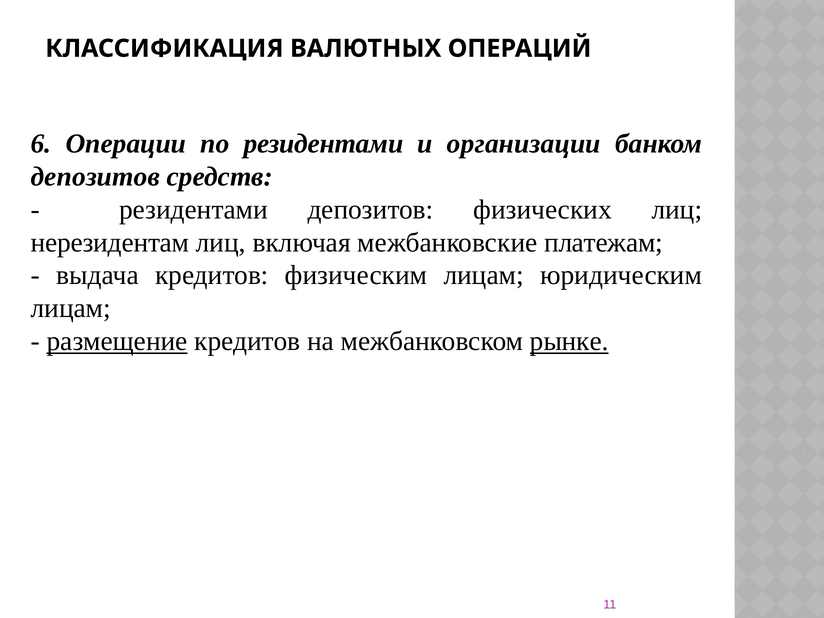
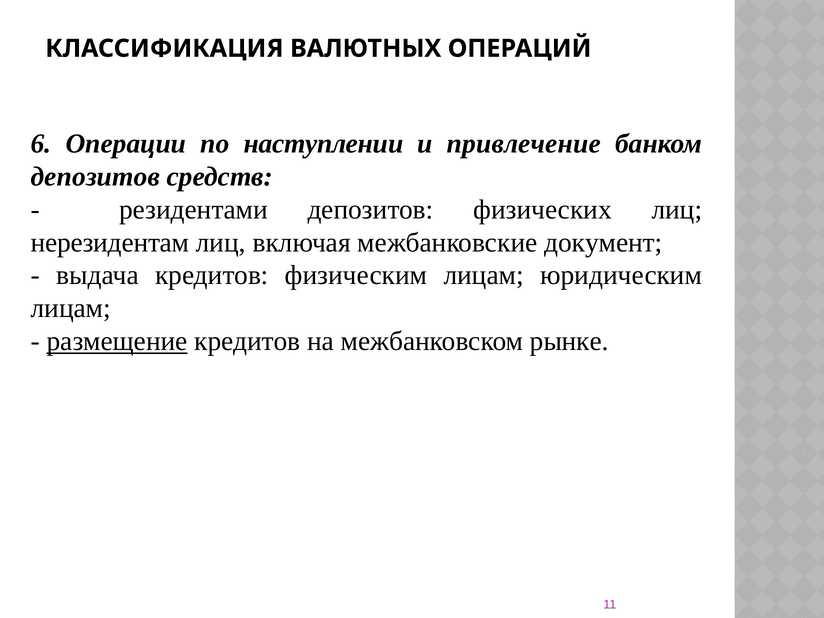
по резидентами: резидентами -> наступлении
организации: организации -> привлечение
платежам: платежам -> документ
рынке underline: present -> none
